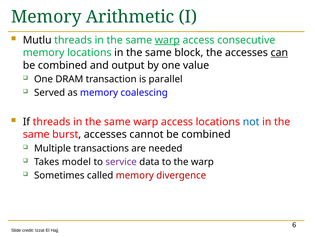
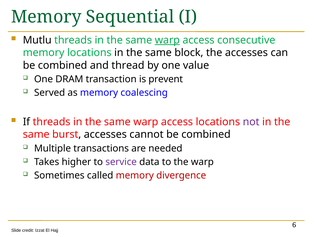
Arithmetic: Arithmetic -> Sequential
can underline: present -> none
output: output -> thread
parallel: parallel -> prevent
not colour: blue -> purple
model: model -> higher
